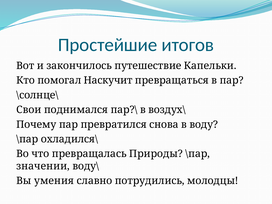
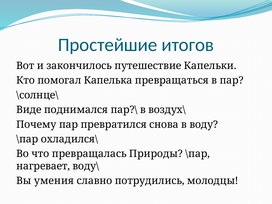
Наскучит: Наскучит -> Капелька
Свои: Свои -> Виде
значении: значении -> нагревает
